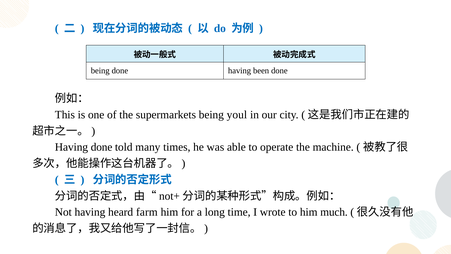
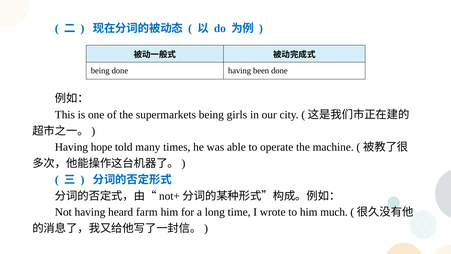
youl: youl -> girls
Having done: done -> hope
